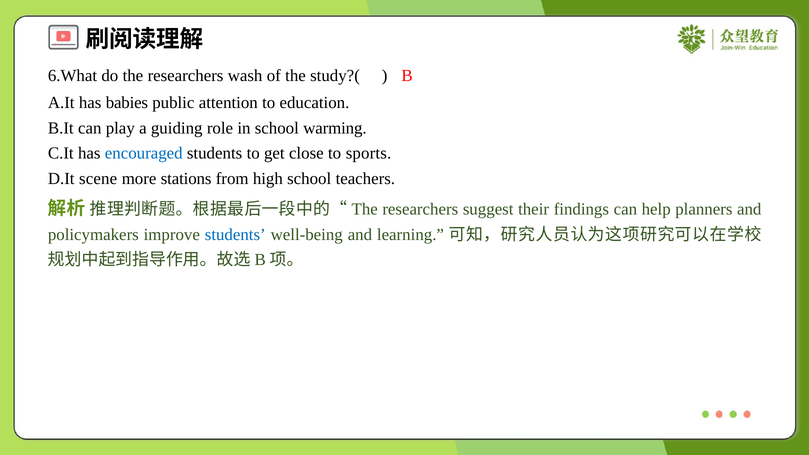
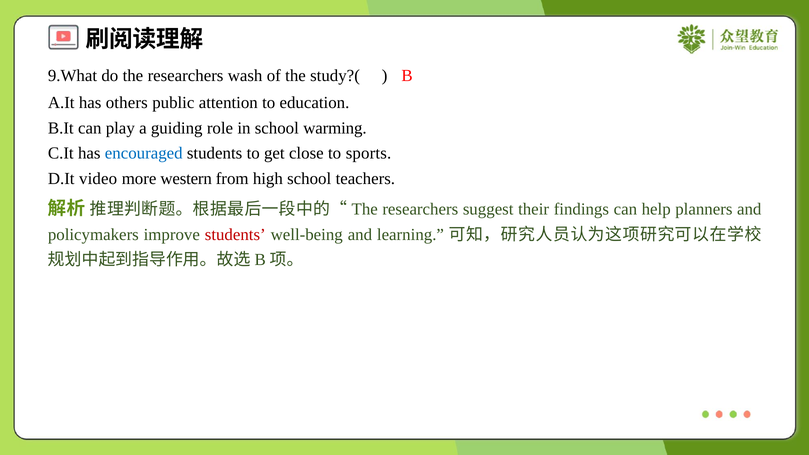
6.What: 6.What -> 9.What
babies: babies -> others
scene: scene -> video
stations: stations -> western
students at (235, 235) colour: blue -> red
